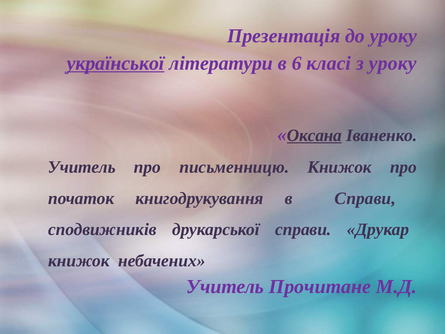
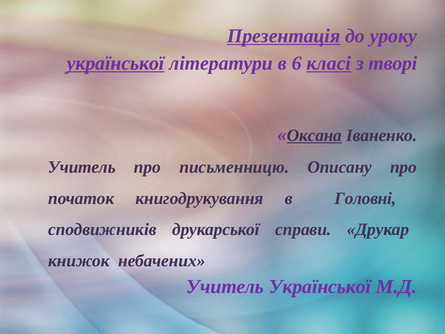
Презентація underline: none -> present
класі underline: none -> present
з уроку: уроку -> творі
письменницю Книжок: Книжок -> Описану
в Справи: Справи -> Головні
Учитель Прочитане: Прочитане -> Української
